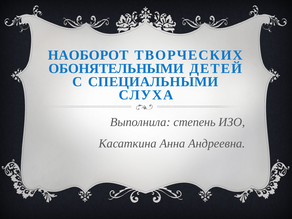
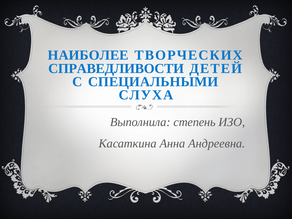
НАОБОРОТ: НАОБОРОТ -> НАИБОЛЕЕ
ОБОНЯТЕЛЬНЫМИ: ОБОНЯТЕЛЬНЫМИ -> СПРАВЕДЛИВОСТИ
